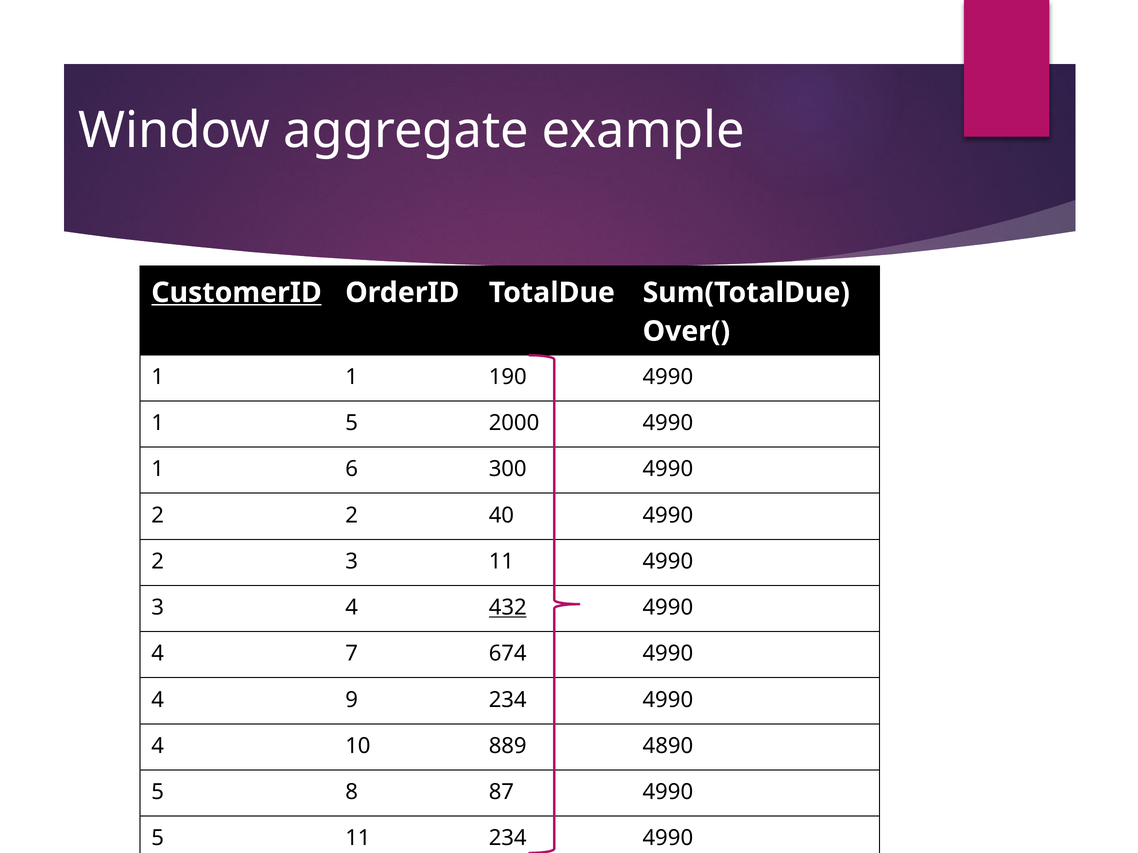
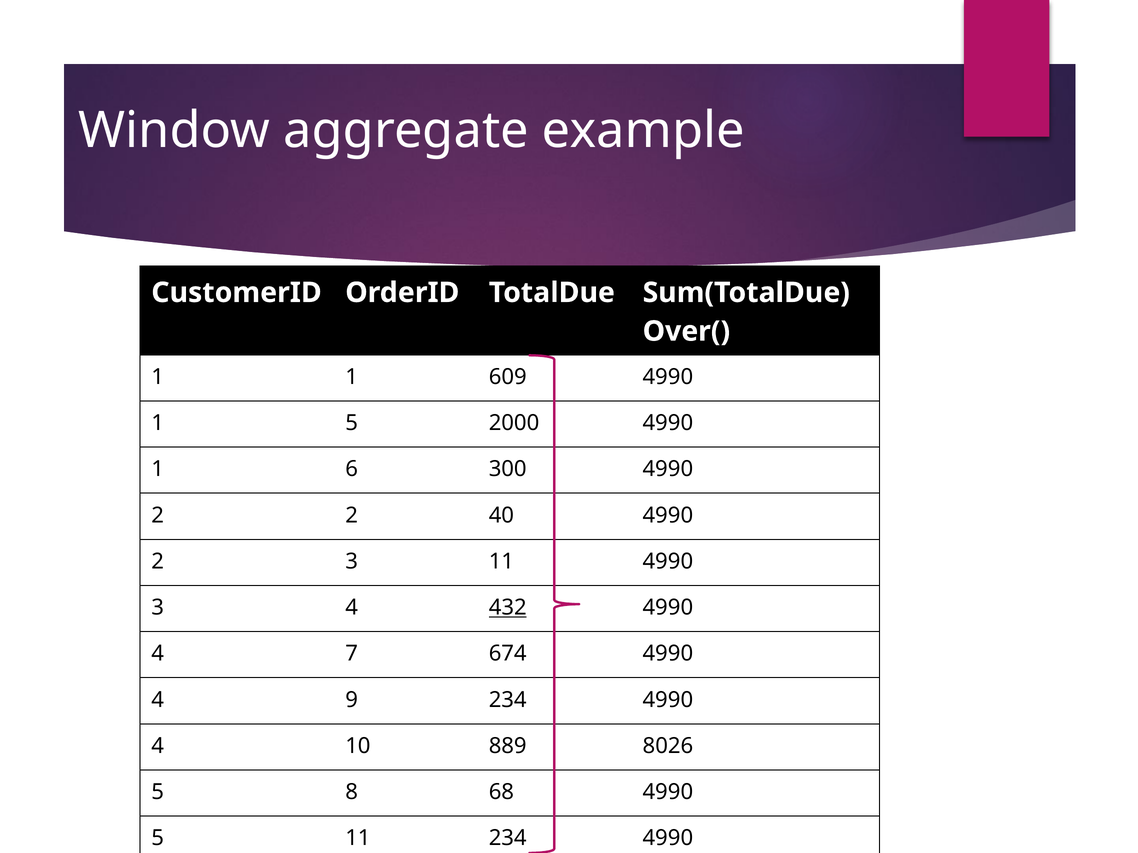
CustomerID underline: present -> none
190: 190 -> 609
4890: 4890 -> 8026
87: 87 -> 68
